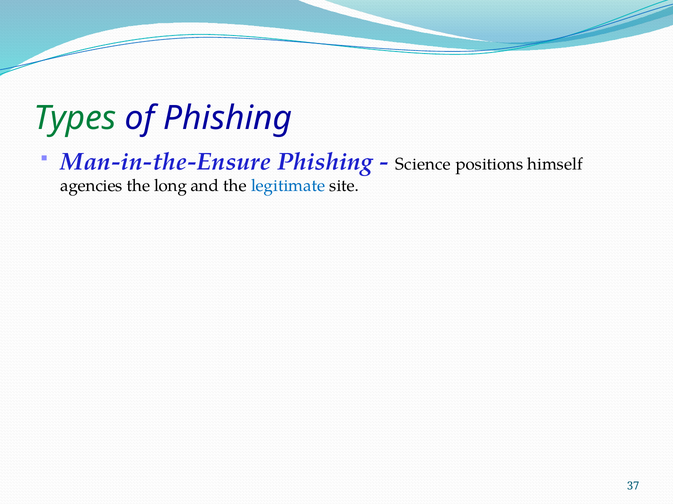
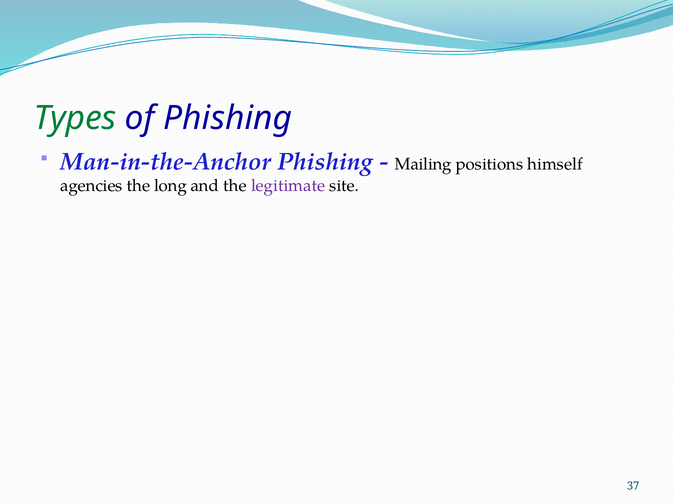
Man-in-the-Ensure: Man-in-the-Ensure -> Man-in-the-Anchor
Science: Science -> Mailing
legitimate colour: blue -> purple
